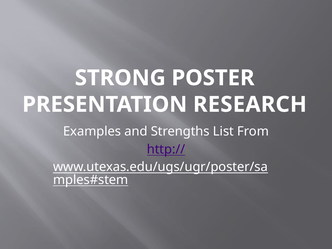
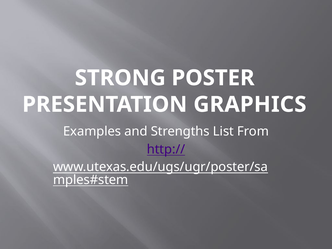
RESEARCH: RESEARCH -> GRAPHICS
